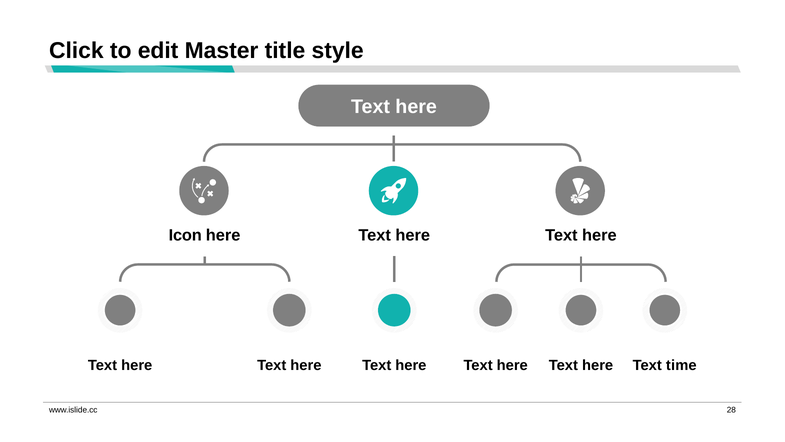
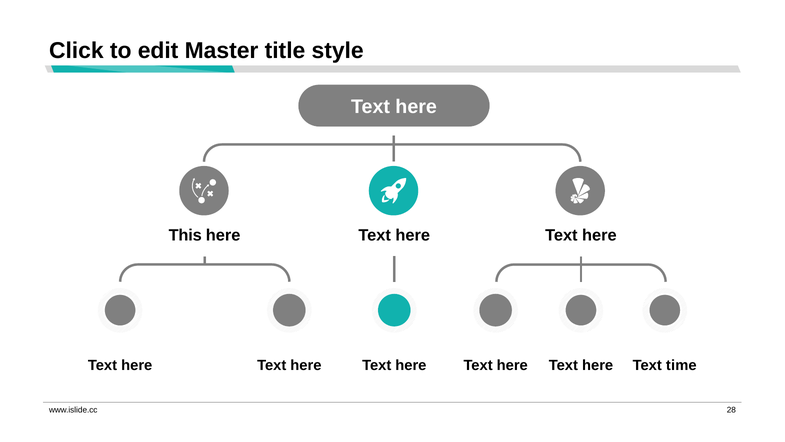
Icon: Icon -> This
